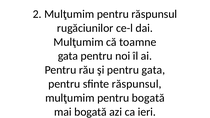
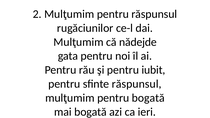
toamne: toamne -> nădejde
pentru gata: gata -> iubit
